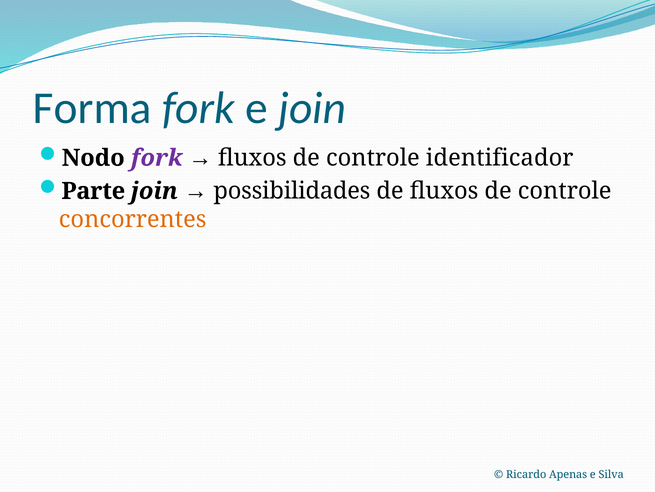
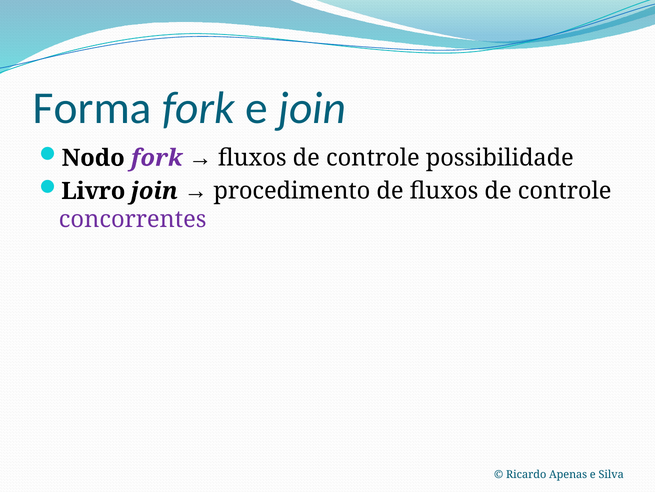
identificador: identificador -> possibilidade
Parte: Parte -> Livro
possibilidades: possibilidades -> procedimento
concorrentes colour: orange -> purple
